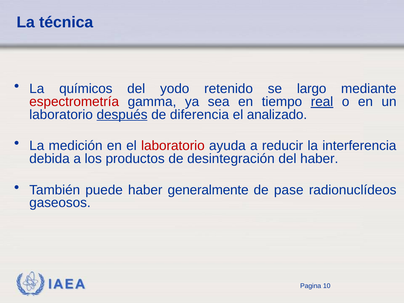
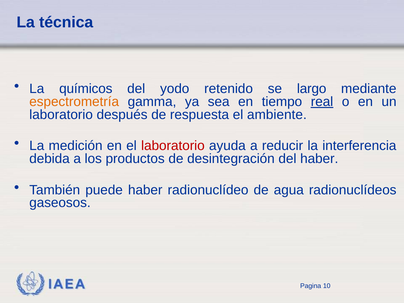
espectrometría colour: red -> orange
después underline: present -> none
diferencia: diferencia -> respuesta
analizado: analizado -> ambiente
generalmente: generalmente -> radionuclídeo
pase: pase -> agua
